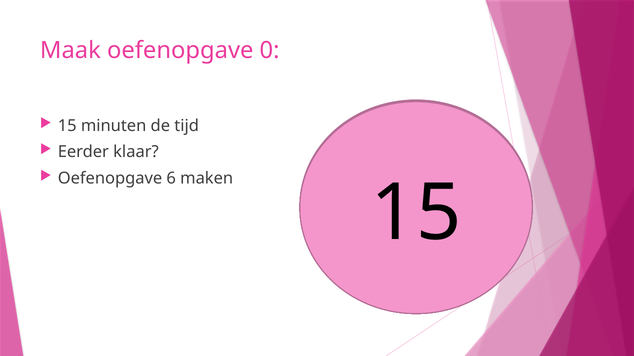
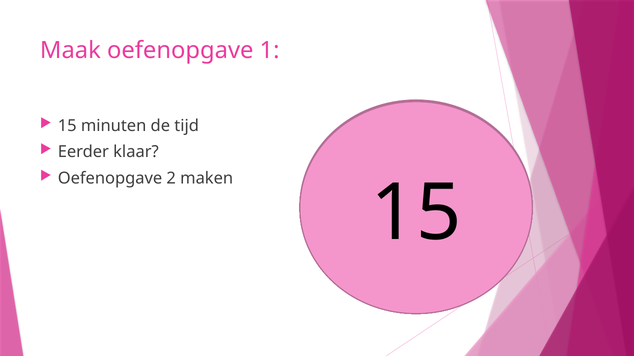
0: 0 -> 1
6: 6 -> 2
